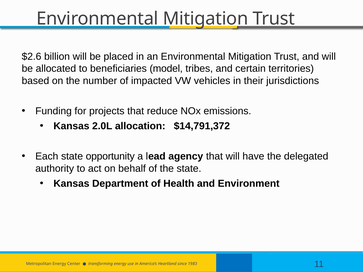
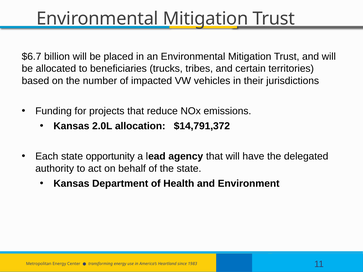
$2.6: $2.6 -> $6.7
model: model -> trucks
